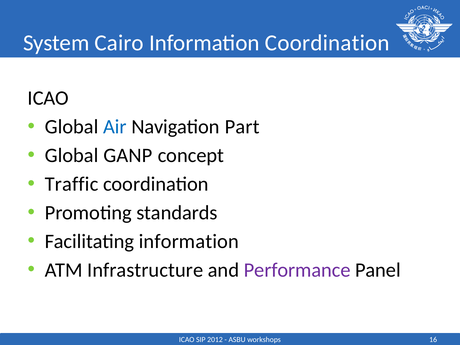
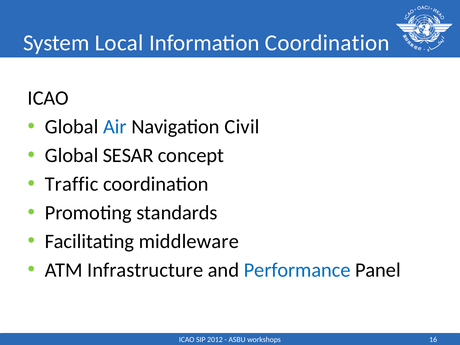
Cairo: Cairo -> Local
Part: Part -> Civil
GANP: GANP -> SESAR
Facilitating information: information -> middleware
Performance colour: purple -> blue
